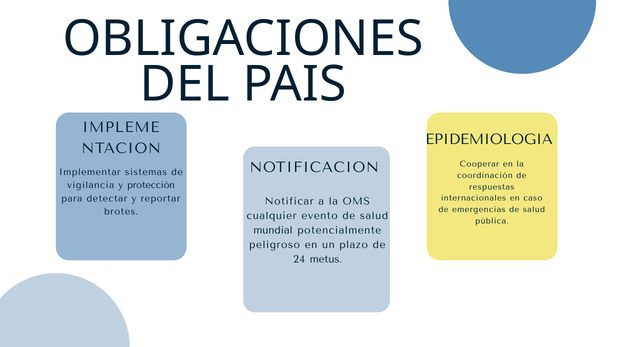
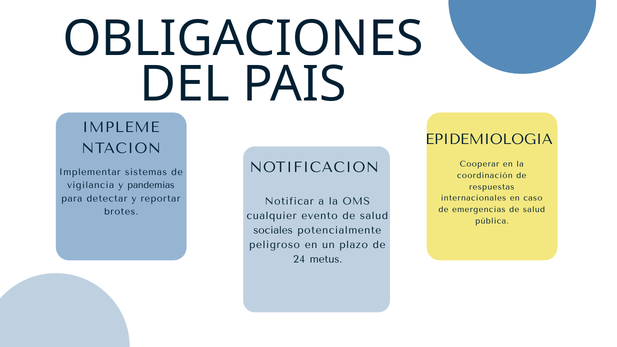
protección: protección -> pandemias
mundial: mundial -> sociales
